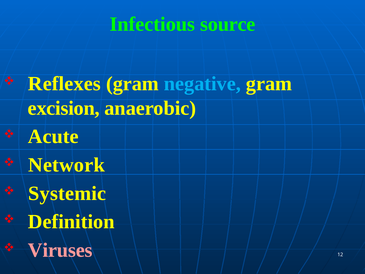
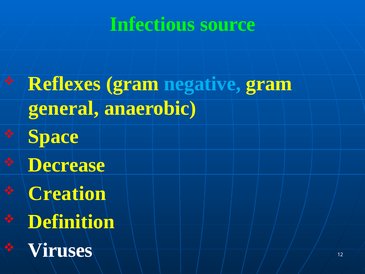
excision: excision -> general
Acute: Acute -> Space
Network: Network -> Decrease
Systemic: Systemic -> Creation
Viruses colour: pink -> white
